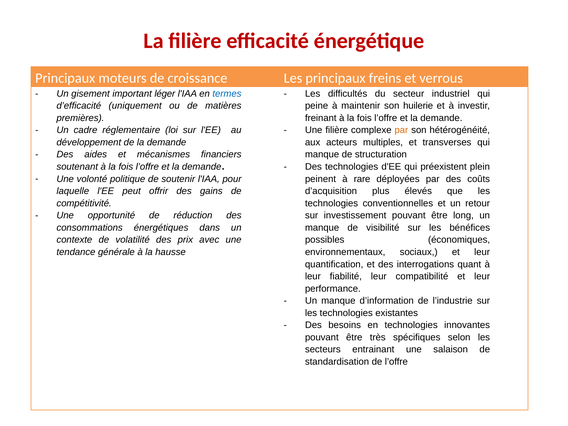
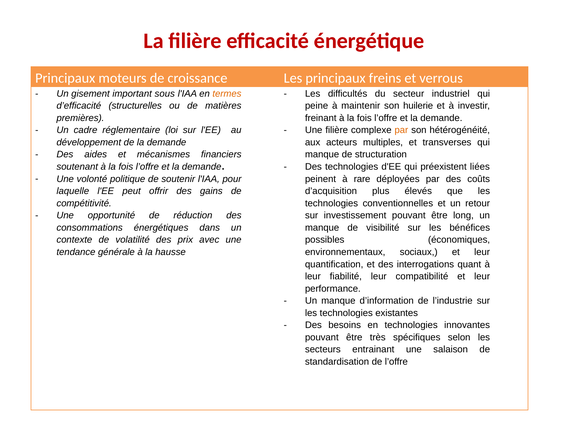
léger: léger -> sous
termes colour: blue -> orange
uniquement: uniquement -> structurelles
plein: plein -> liées
